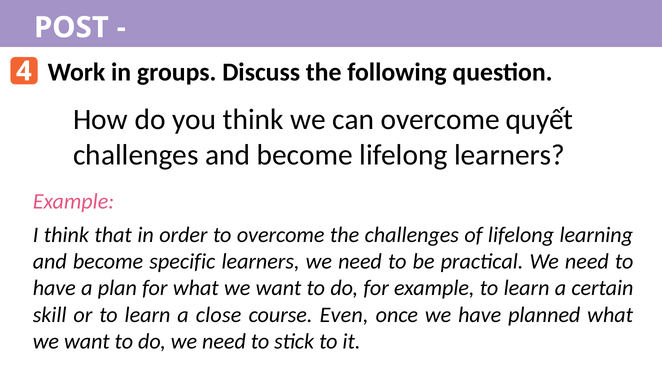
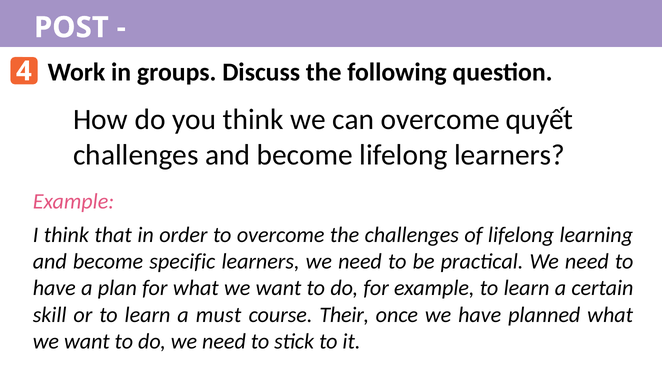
close: close -> must
Even: Even -> Their
